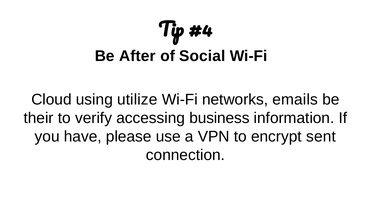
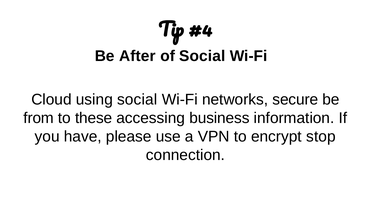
using utilize: utilize -> social
emails: emails -> secure
their: their -> from
verify: verify -> these
sent: sent -> stop
